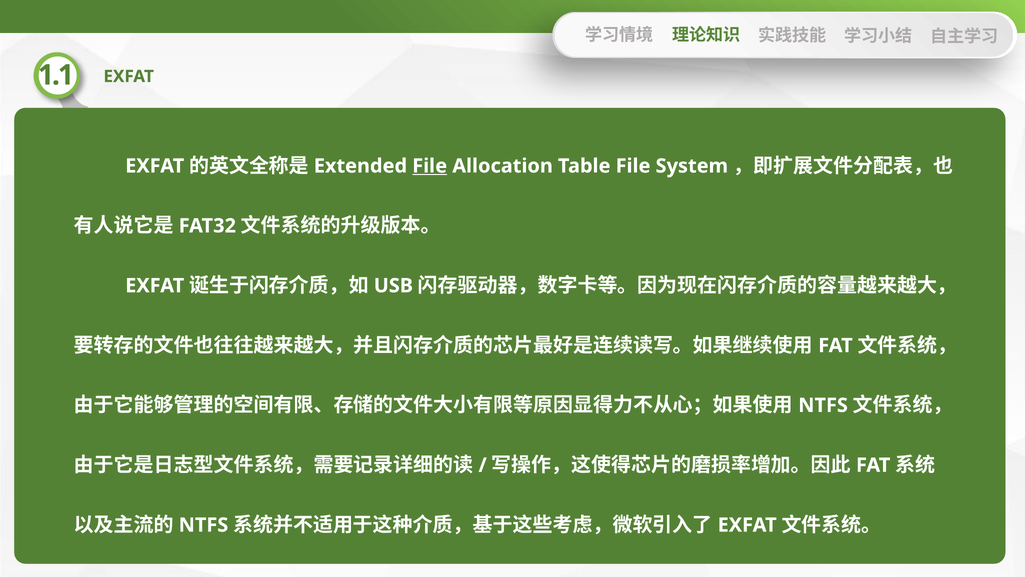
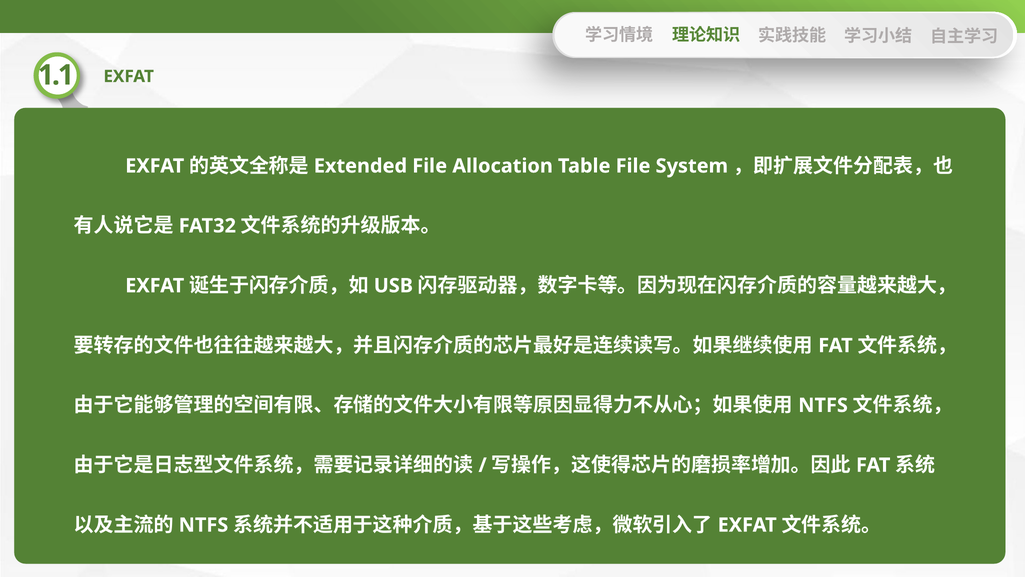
File at (430, 166) underline: present -> none
